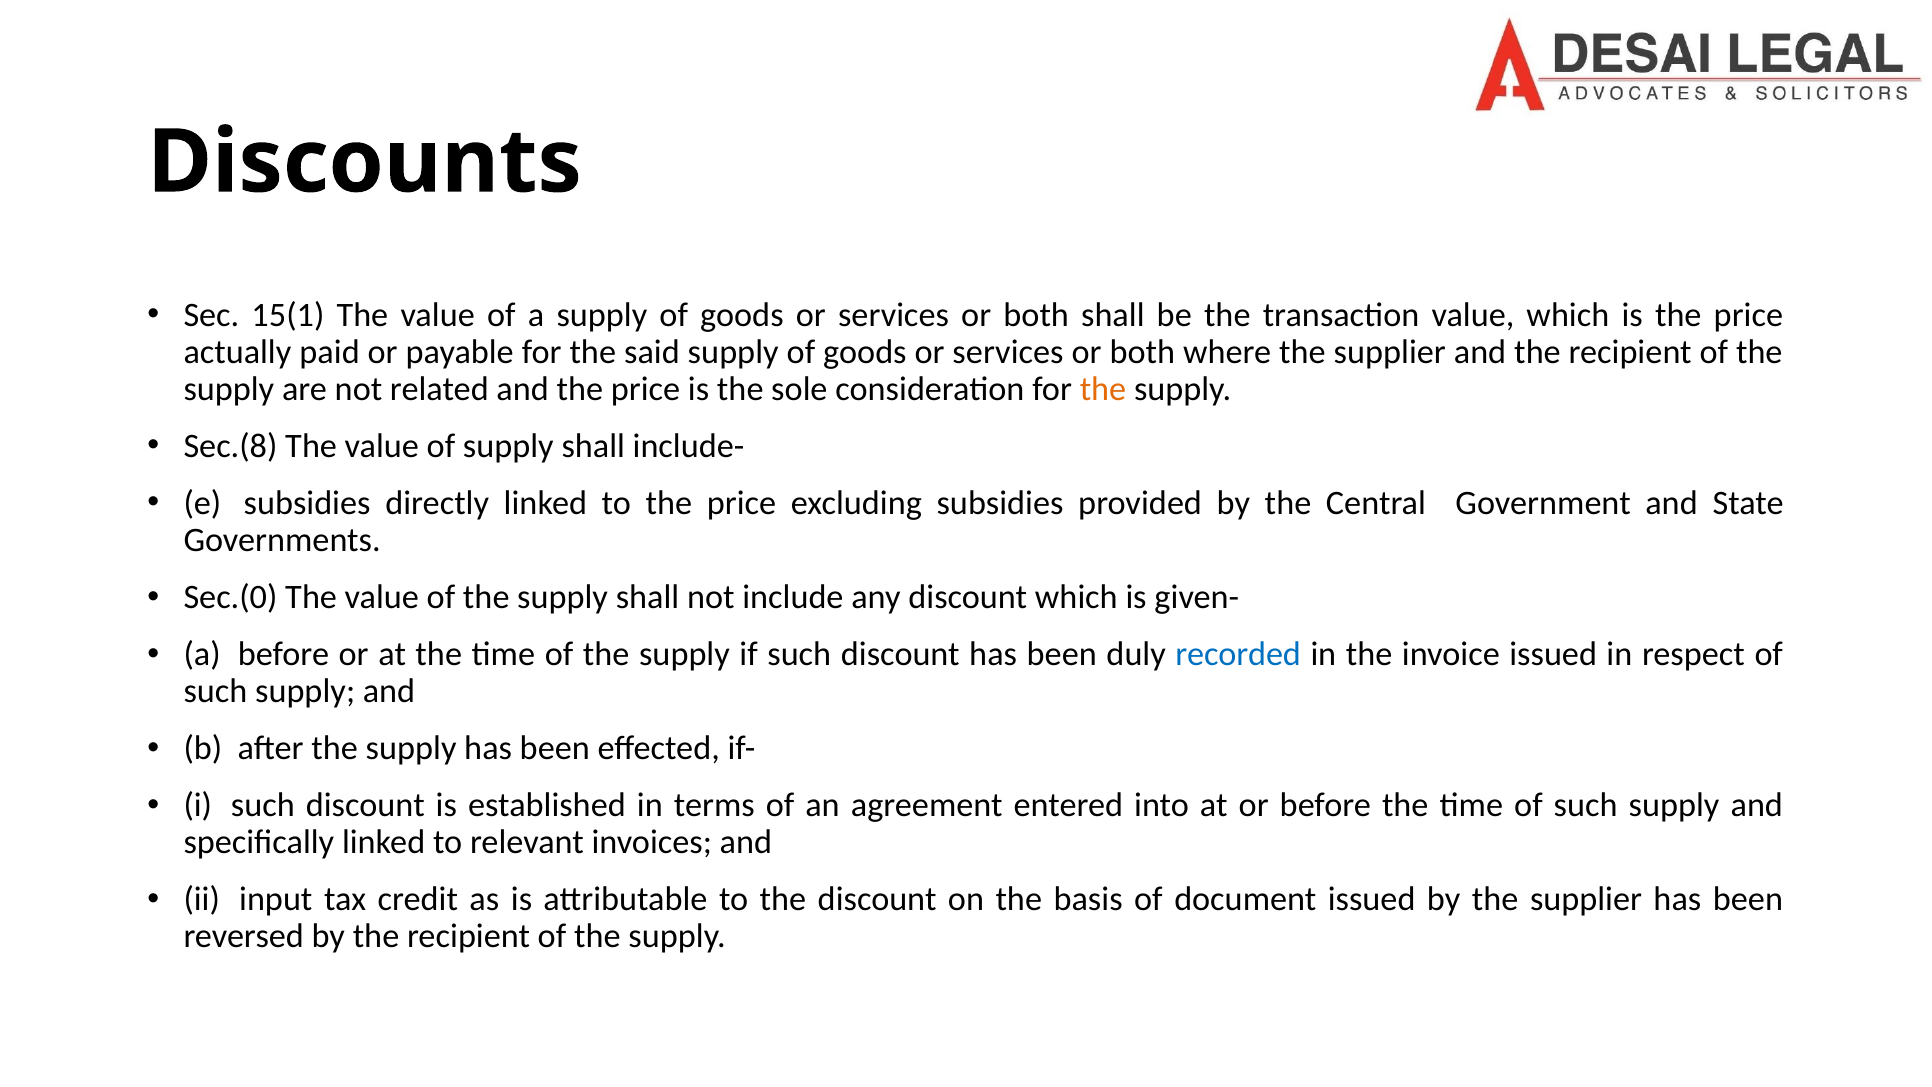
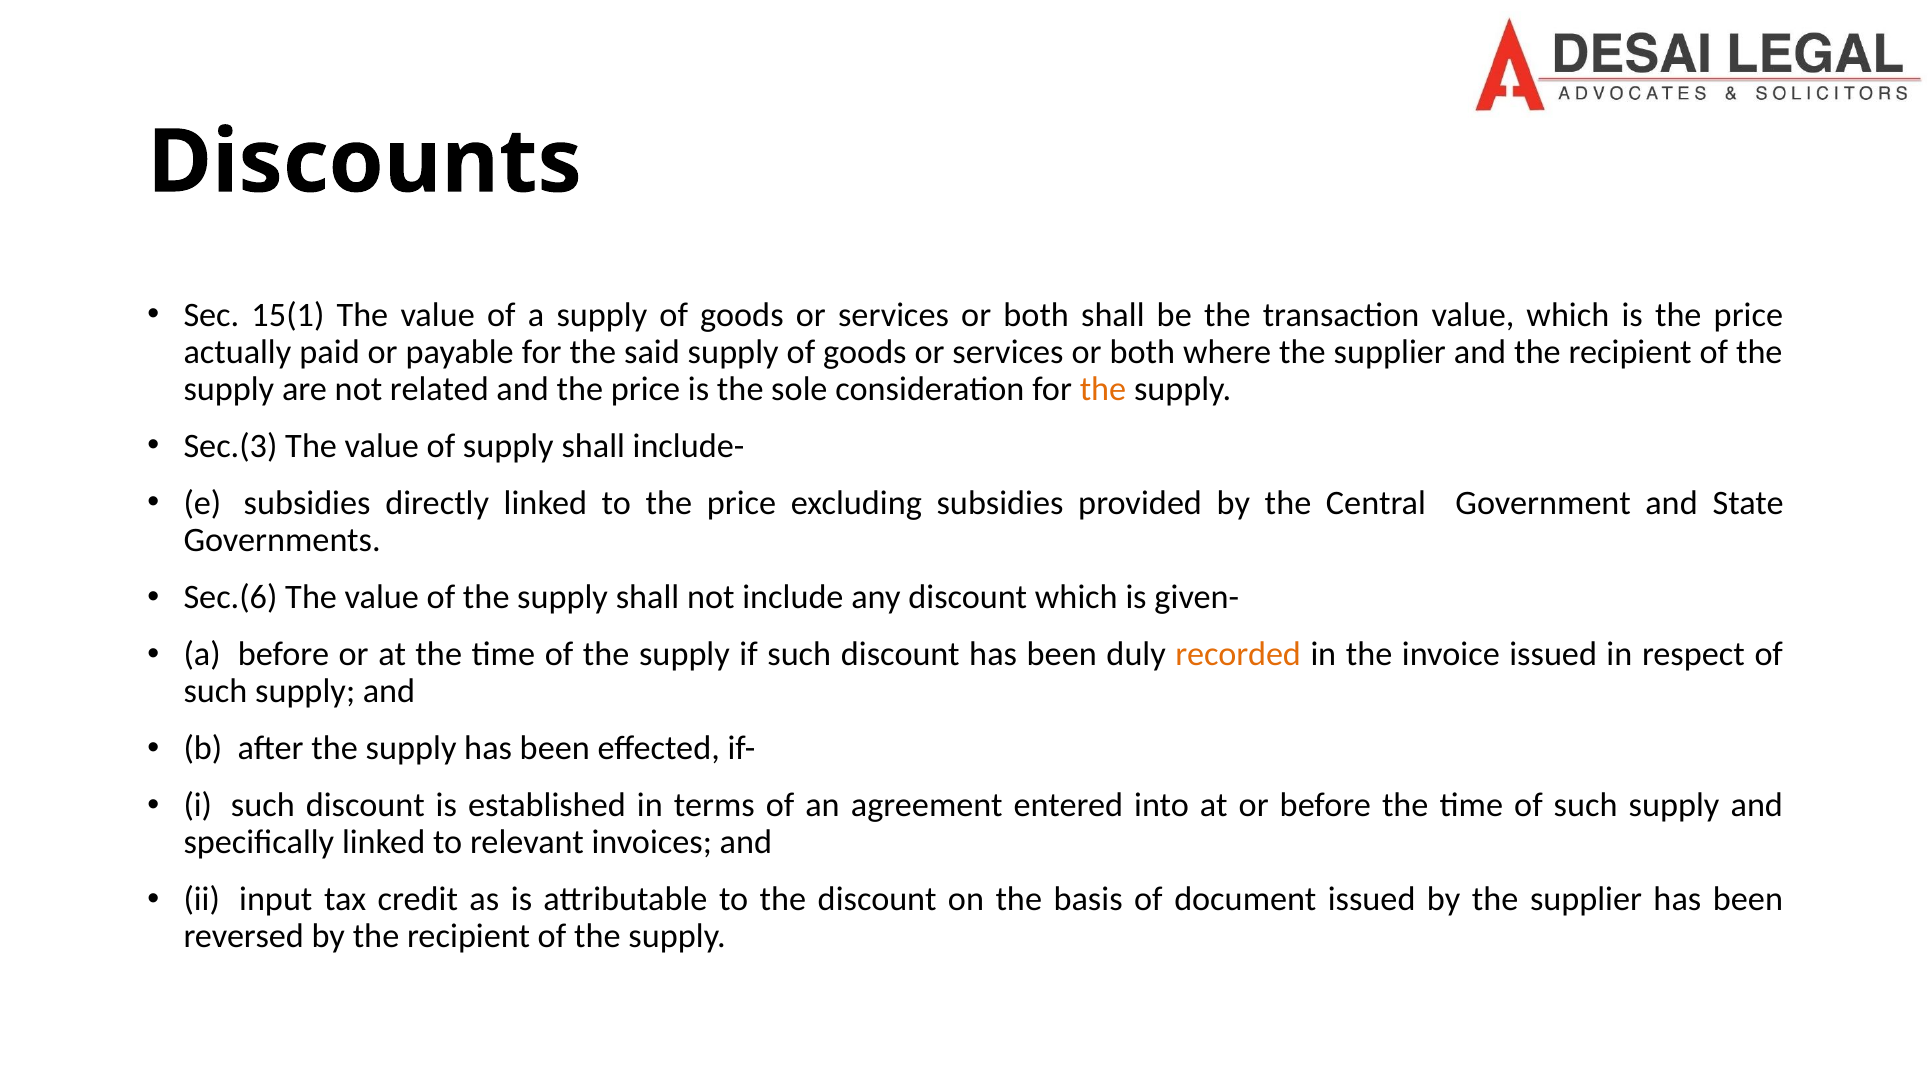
Sec.(8: Sec.(8 -> Sec.(3
Sec.(0: Sec.(0 -> Sec.(6
recorded colour: blue -> orange
